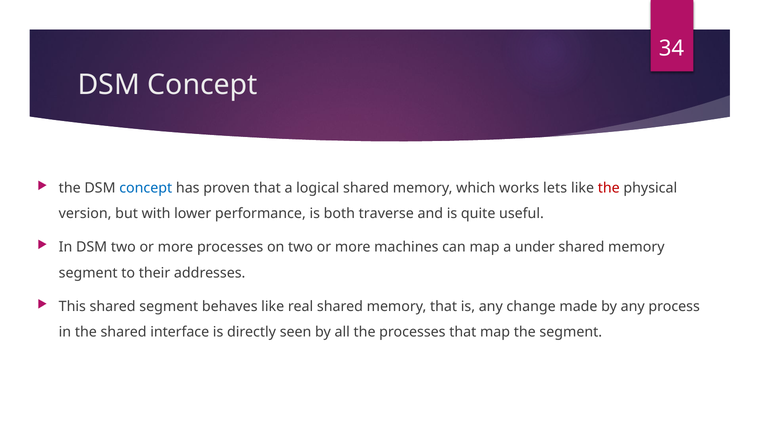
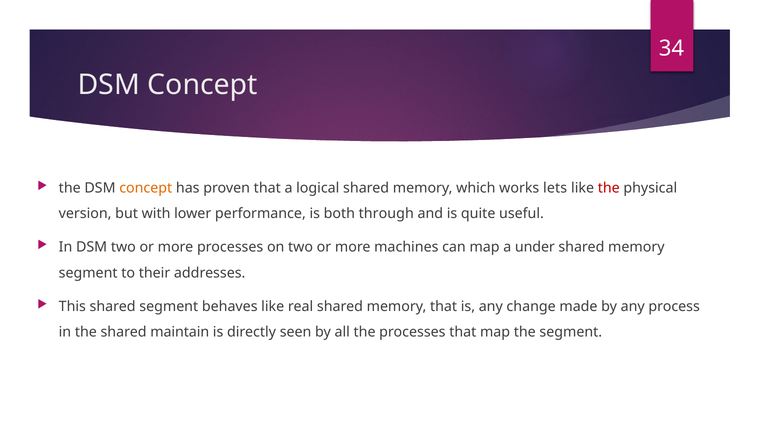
concept at (146, 188) colour: blue -> orange
traverse: traverse -> through
interface: interface -> maintain
